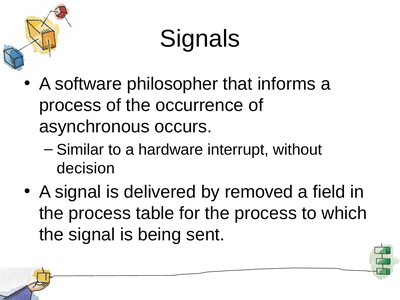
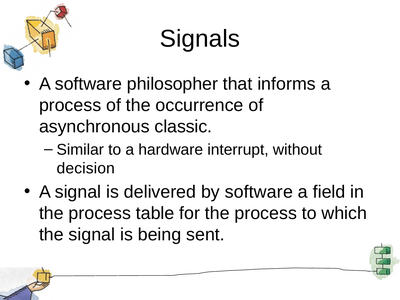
occurs: occurs -> classic
by removed: removed -> software
